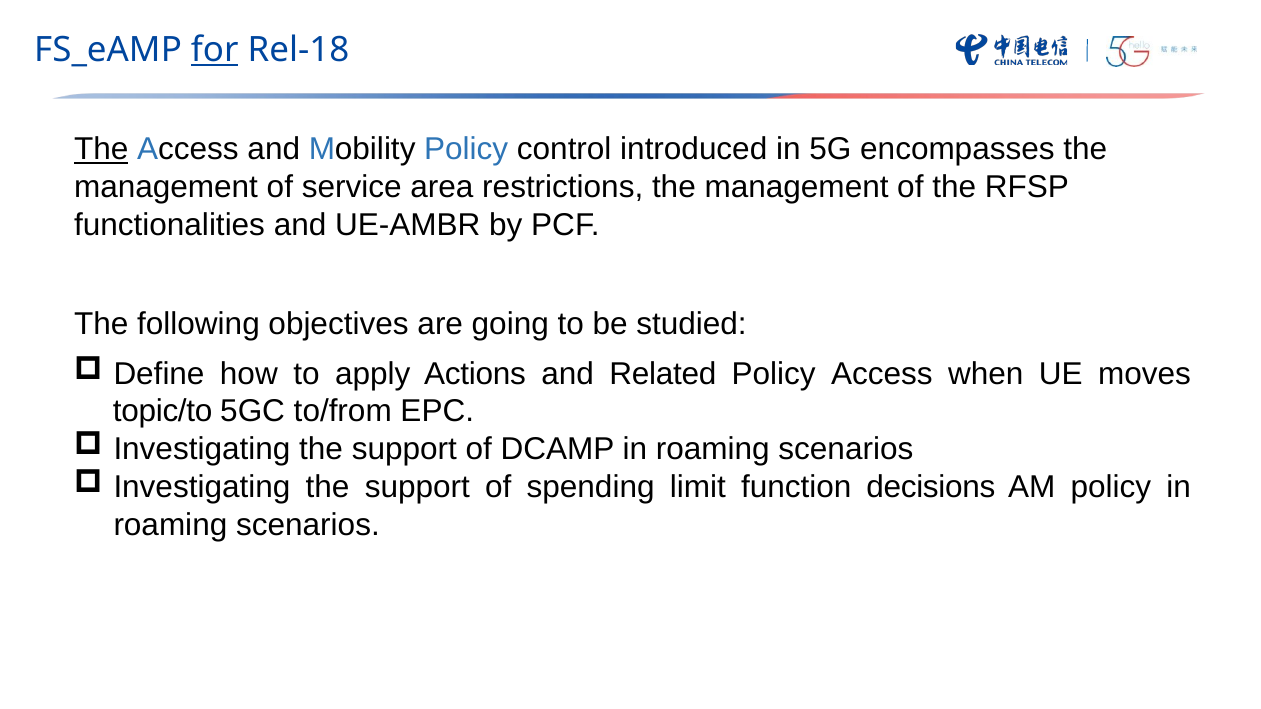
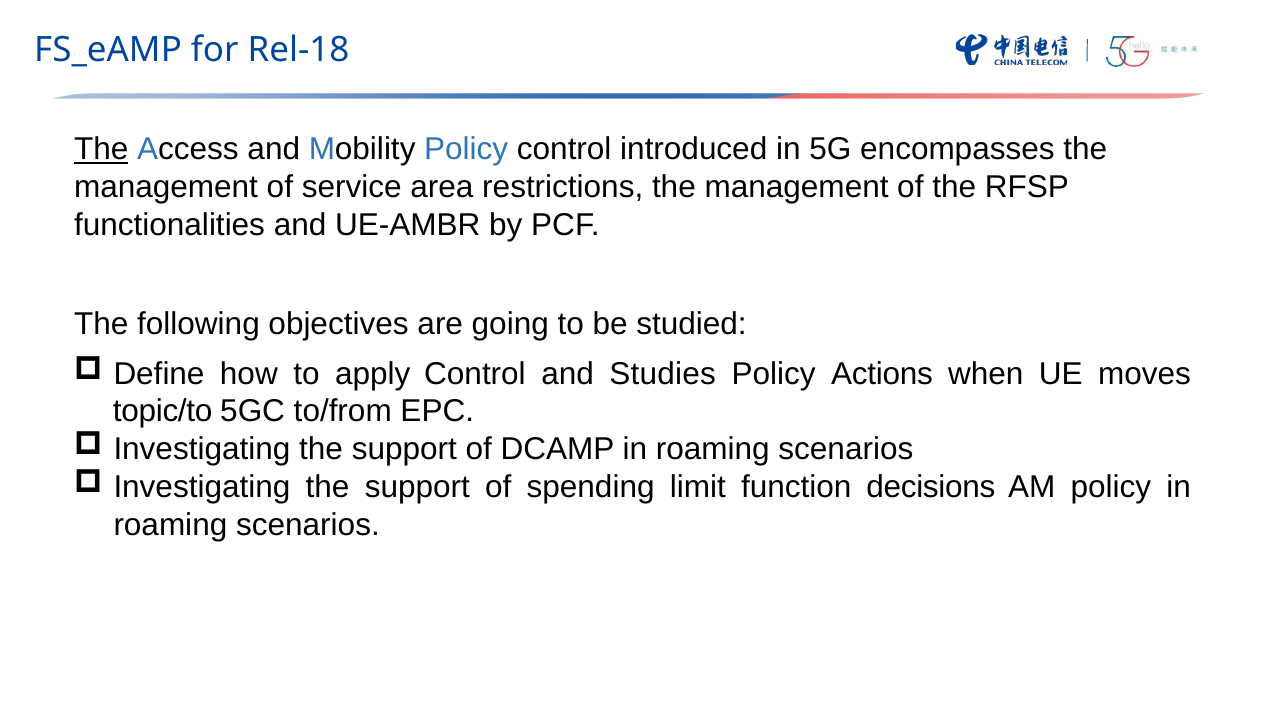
for underline: present -> none
apply Actions: Actions -> Control
Related: Related -> Studies
Policy Access: Access -> Actions
